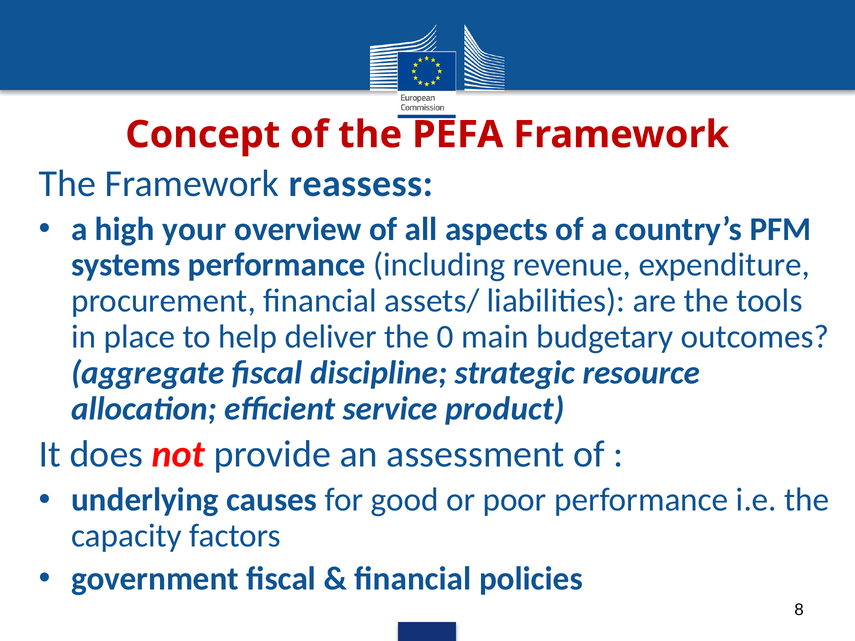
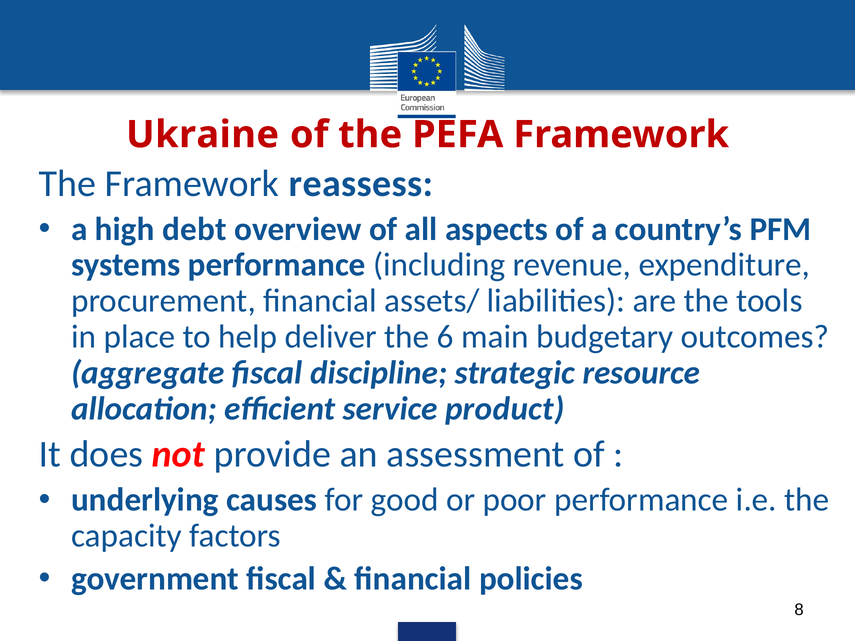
Concept: Concept -> Ukraine
your: your -> debt
0: 0 -> 6
